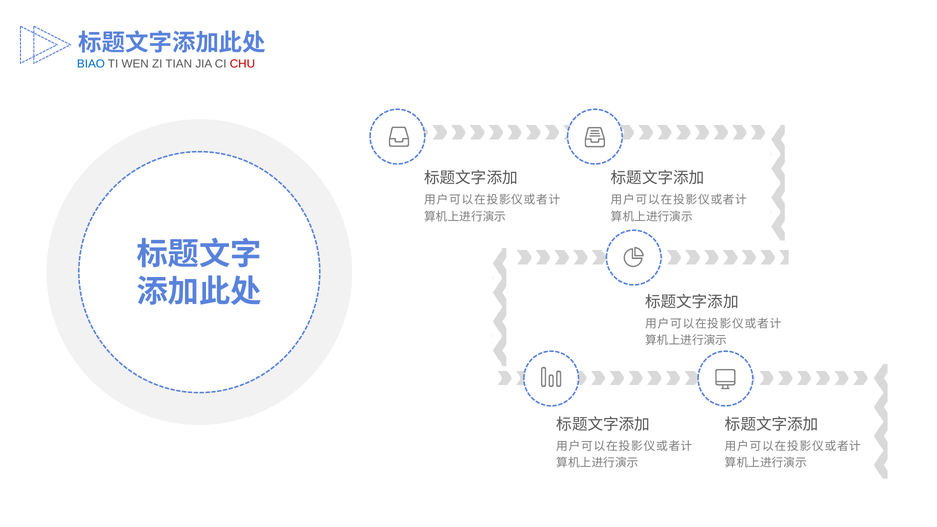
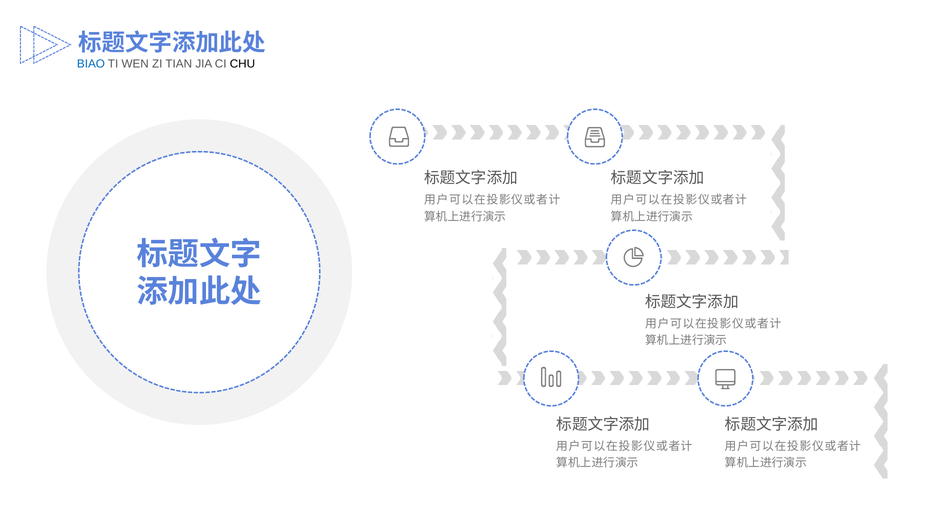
CHU colour: red -> black
